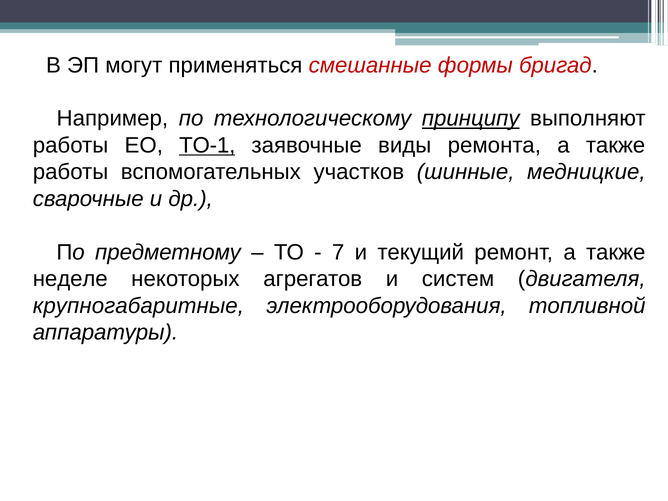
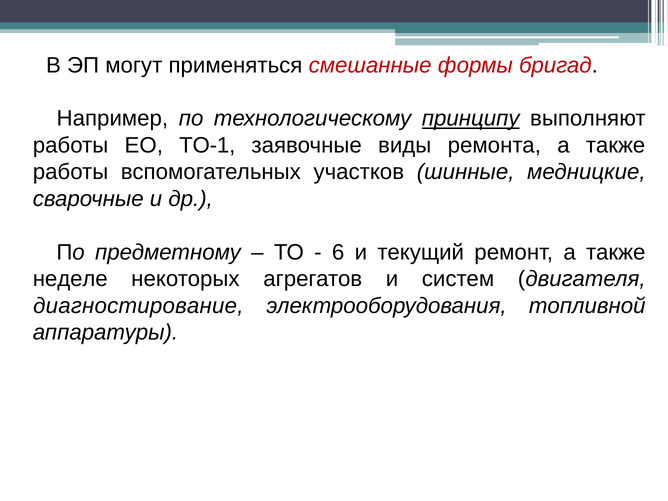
ТО-1 underline: present -> none
7: 7 -> 6
крупногабаритные: крупногабаритные -> диагностирование
